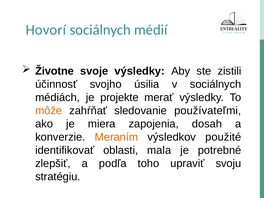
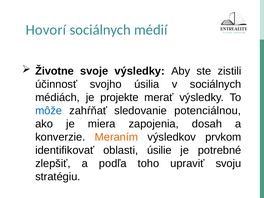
môže colour: orange -> blue
používateľmi: používateľmi -> potenciálnou
použité: použité -> prvkom
mala: mala -> úsilie
